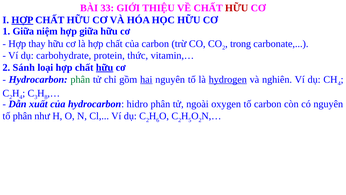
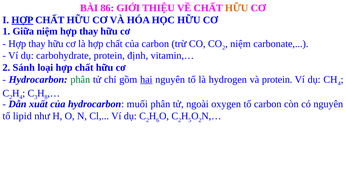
33: 33 -> 86
HỮU at (237, 8) colour: red -> orange
niệm hợp giữa: giữa -> thay
trong at (241, 44): trong -> niệm
thức: thức -> định
hữu at (105, 67) underline: present -> none
hydrogen underline: present -> none
và nghiên: nghiên -> protein
hidro: hidro -> muối
tố phân: phân -> lipid
